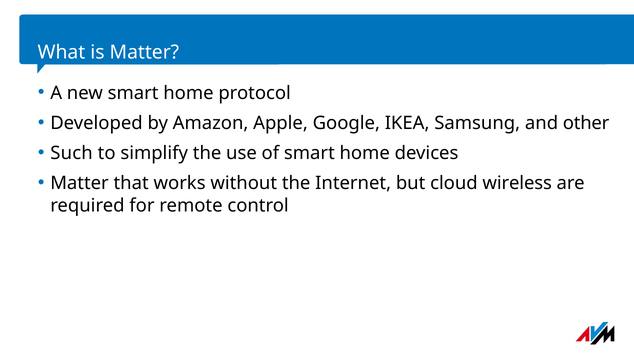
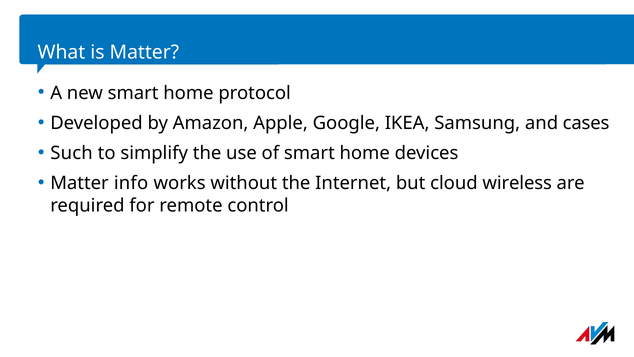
other: other -> cases
that: that -> info
